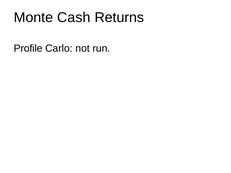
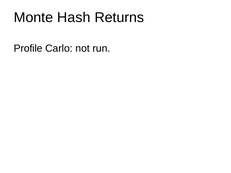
Cash: Cash -> Hash
